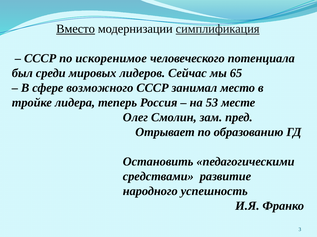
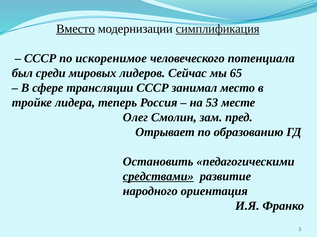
возможного: возможного -> трансляции
средствами underline: none -> present
успешность: успешность -> ориентация
